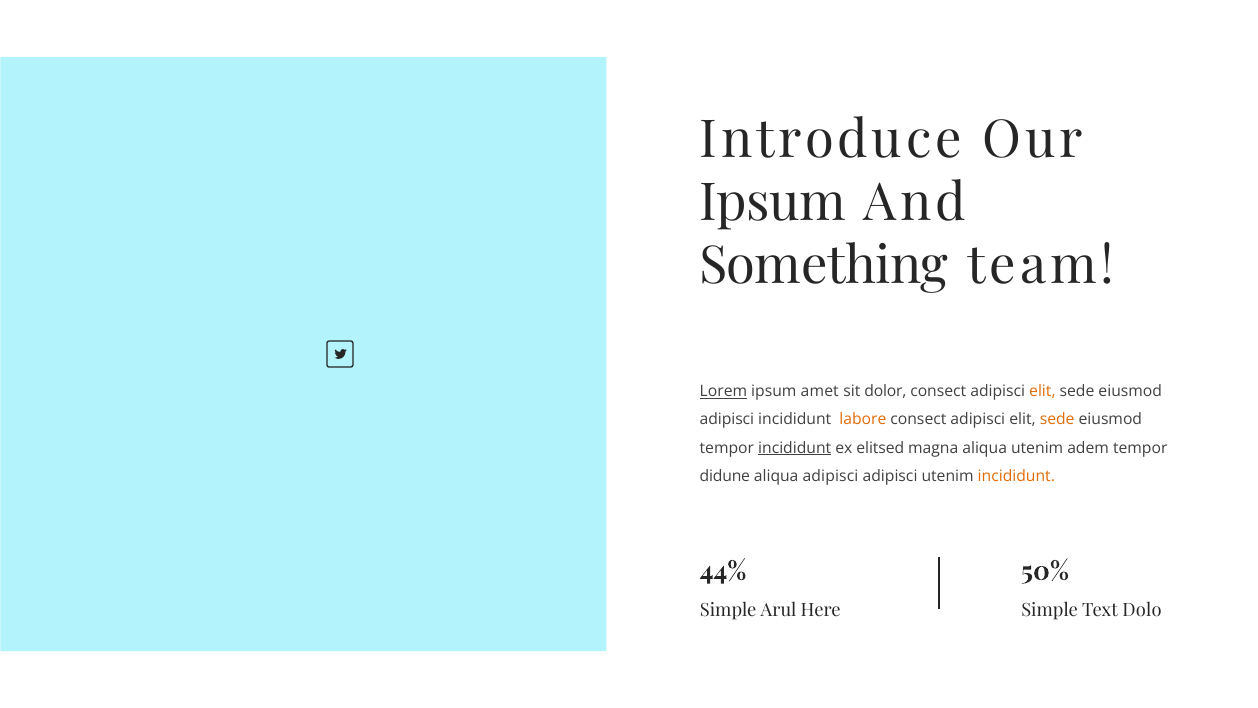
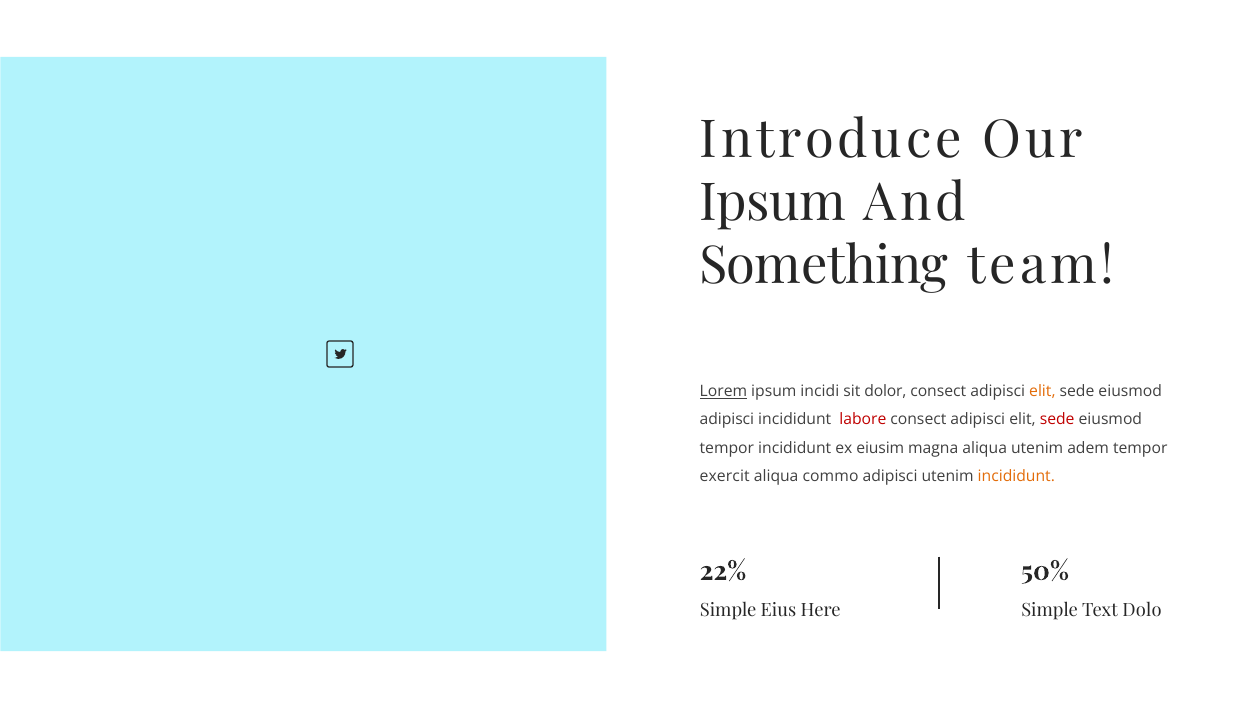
amet: amet -> incidi
labore colour: orange -> red
sede at (1057, 419) colour: orange -> red
incididunt at (795, 448) underline: present -> none
elitsed: elitsed -> eiusim
didune: didune -> exercit
aliqua adipisci: adipisci -> commo
44%: 44% -> 22%
Arul: Arul -> Eius
